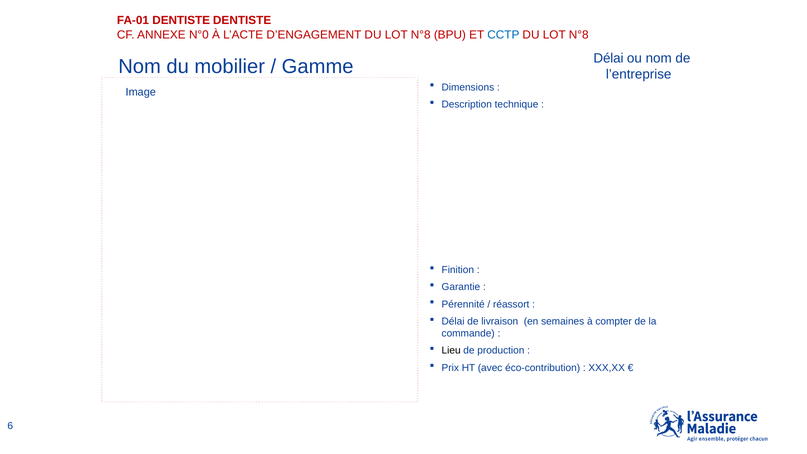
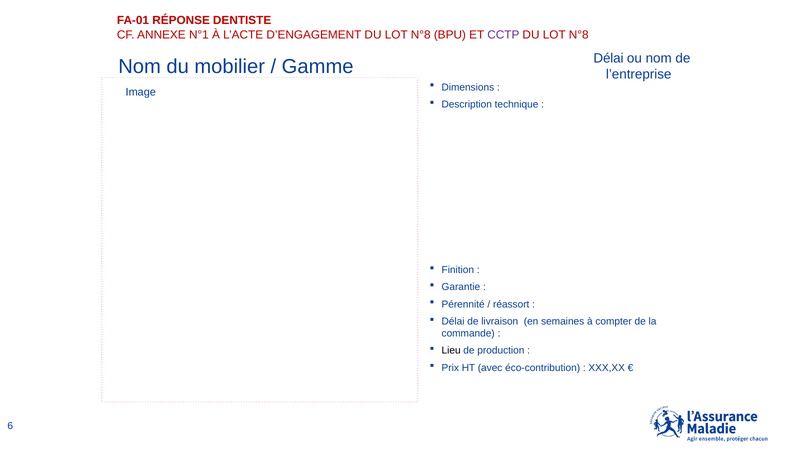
FA-01 DENTISTE: DENTISTE -> RÉPONSE
N°0: N°0 -> N°1
CCTP colour: blue -> purple
